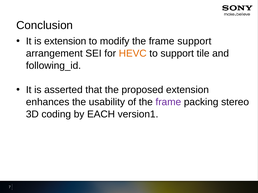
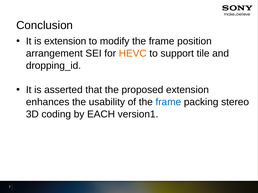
frame support: support -> position
following_id: following_id -> dropping_id
frame at (168, 102) colour: purple -> blue
